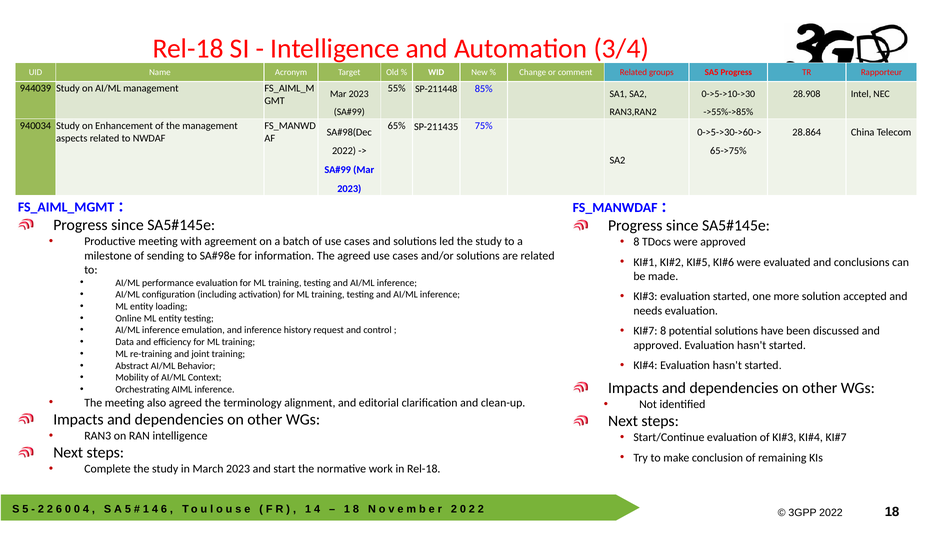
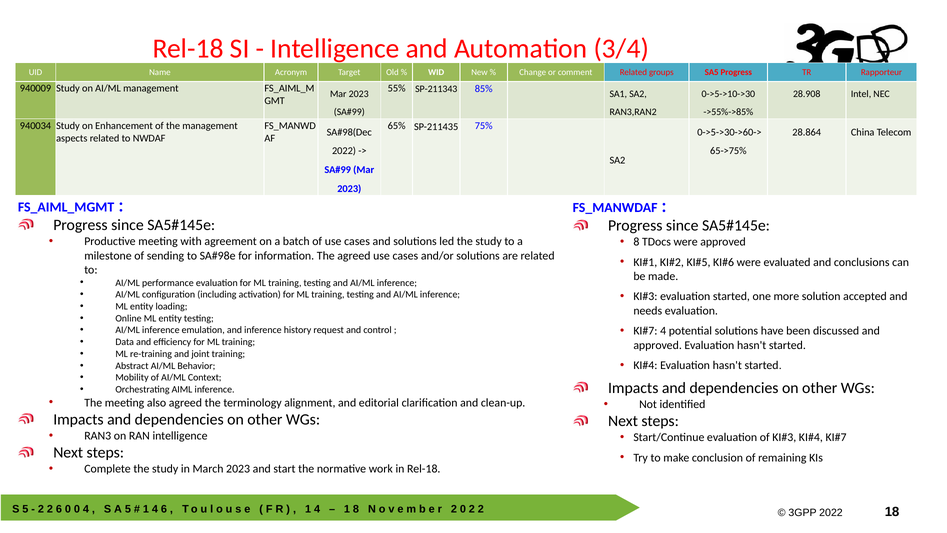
944039: 944039 -> 940009
SP-211448: SP-211448 -> SP-211343
8 at (663, 331): 8 -> 4
